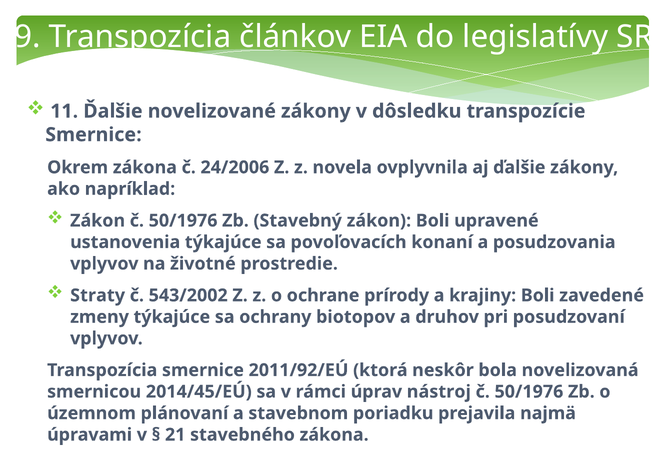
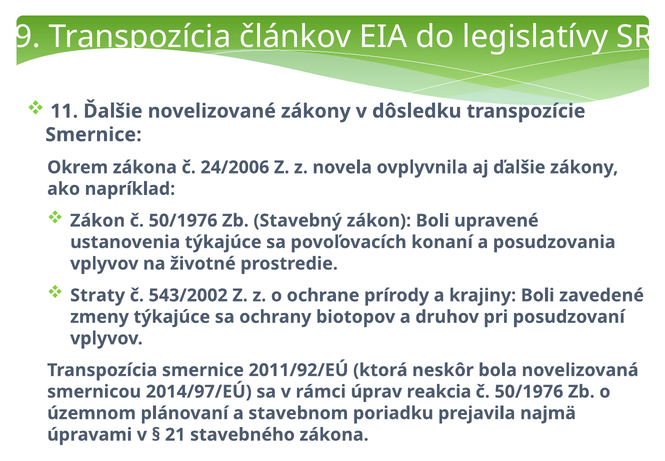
2014/45/EÚ: 2014/45/EÚ -> 2014/97/EÚ
nástroj: nástroj -> reakcia
